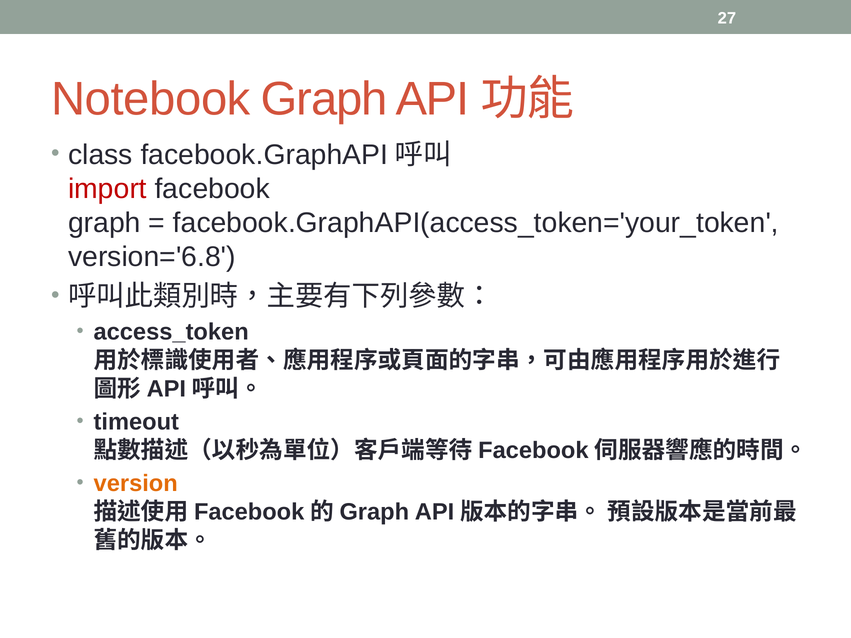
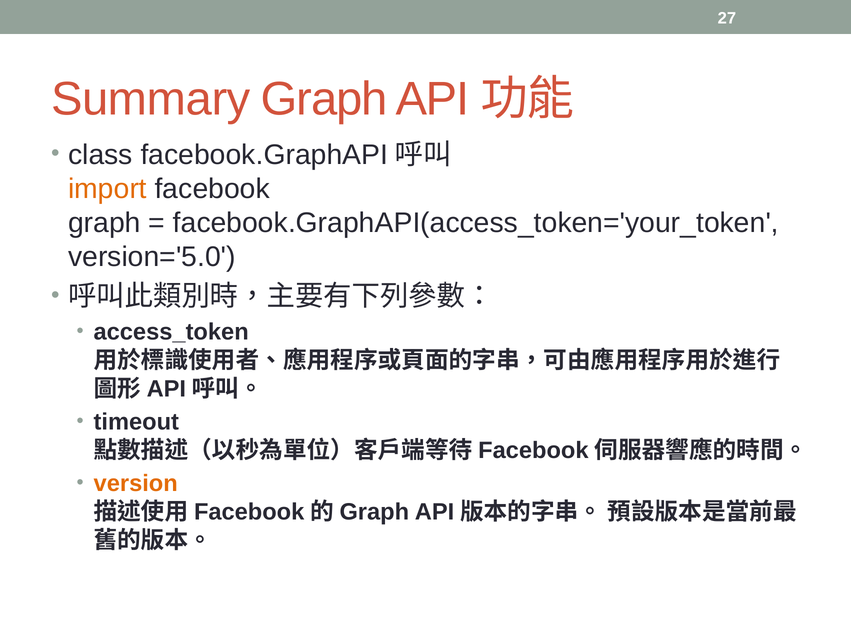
Notebook: Notebook -> Summary
import colour: red -> orange
version='6.8: version='6.8 -> version='5.0
